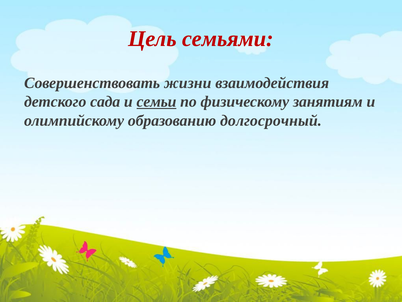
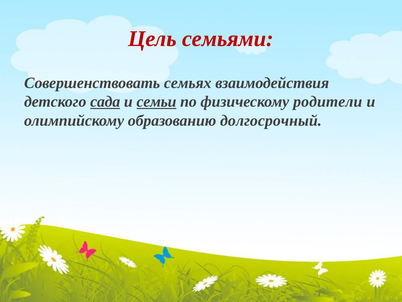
жизни: жизни -> семьях
сада underline: none -> present
занятиям: занятиям -> родители
